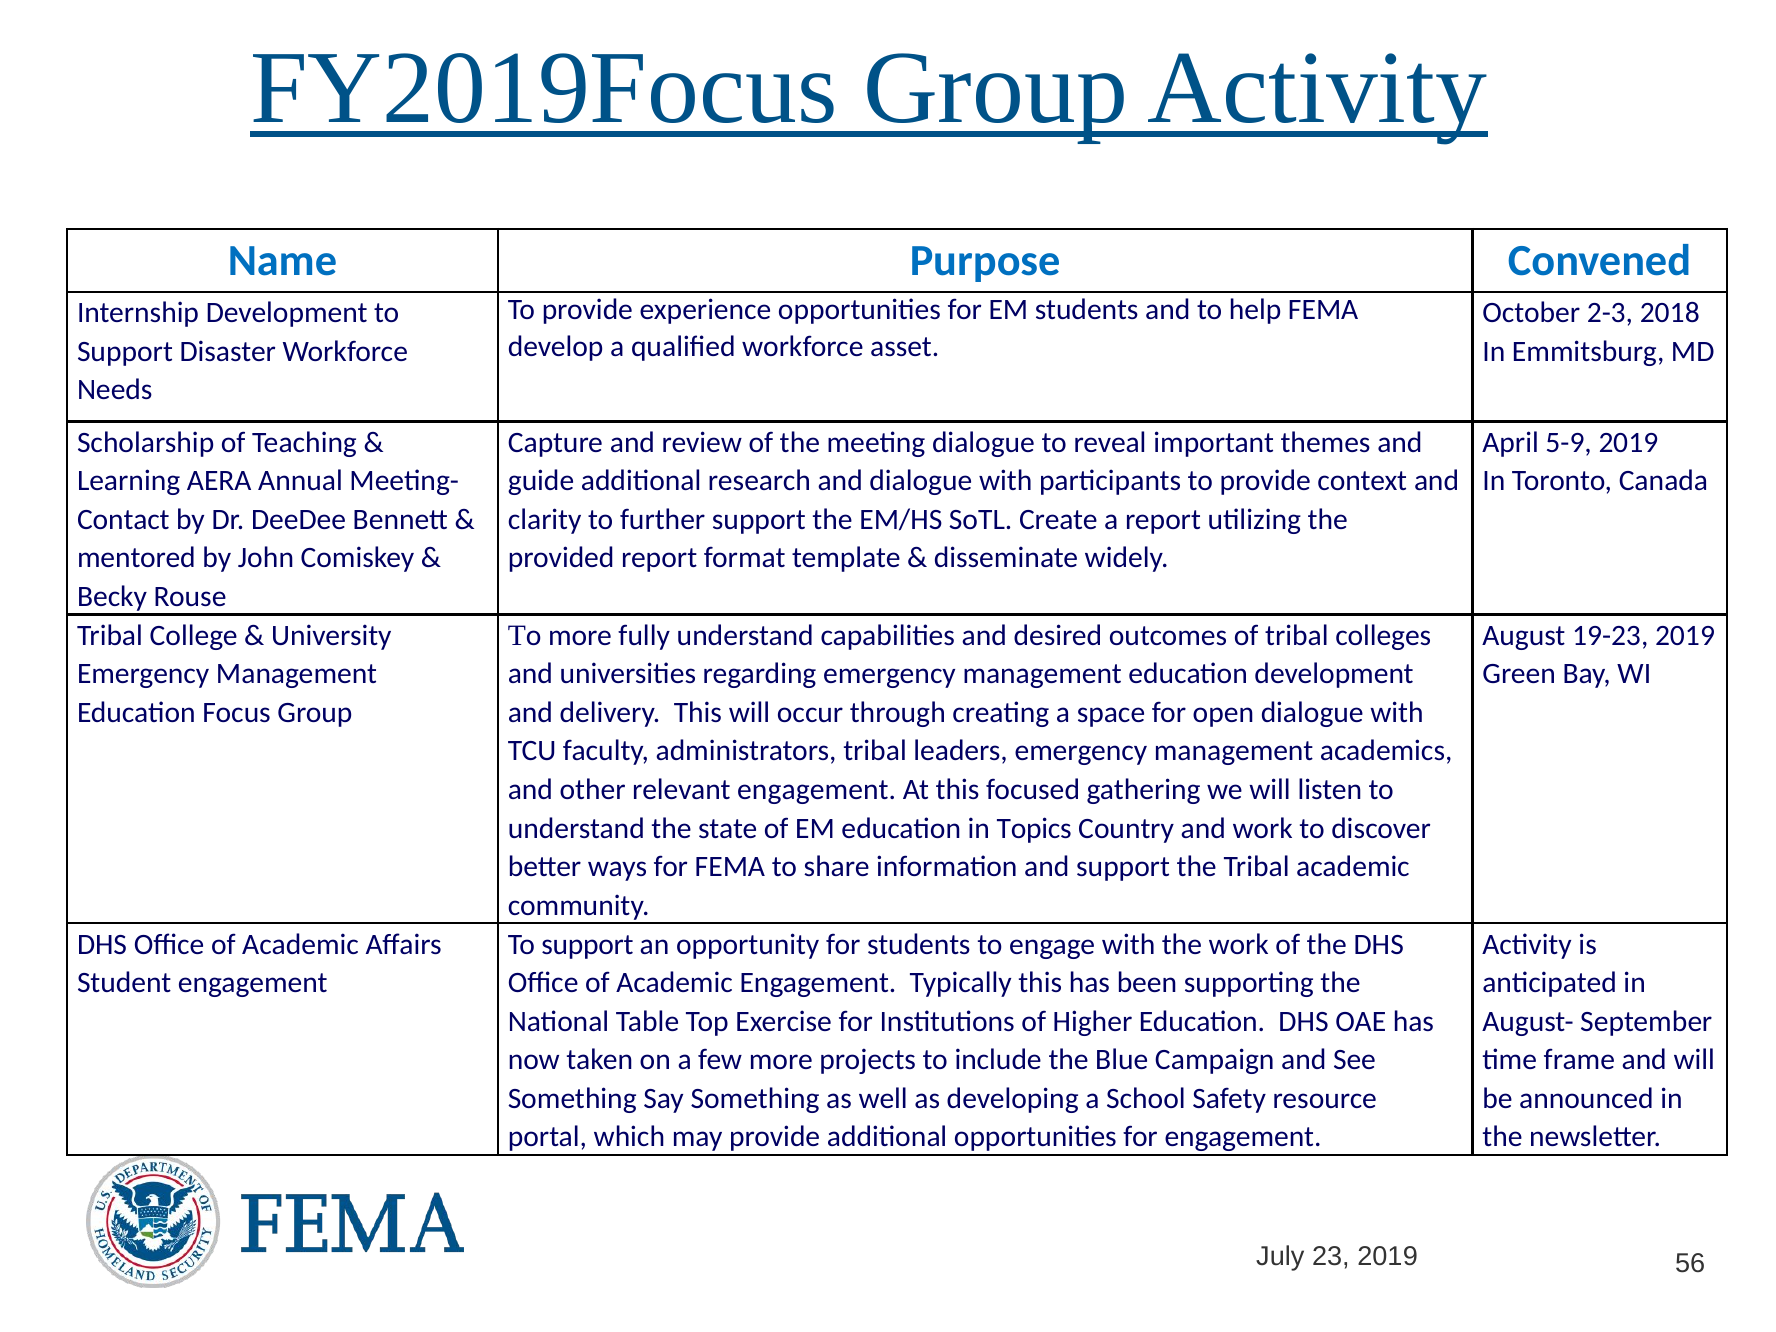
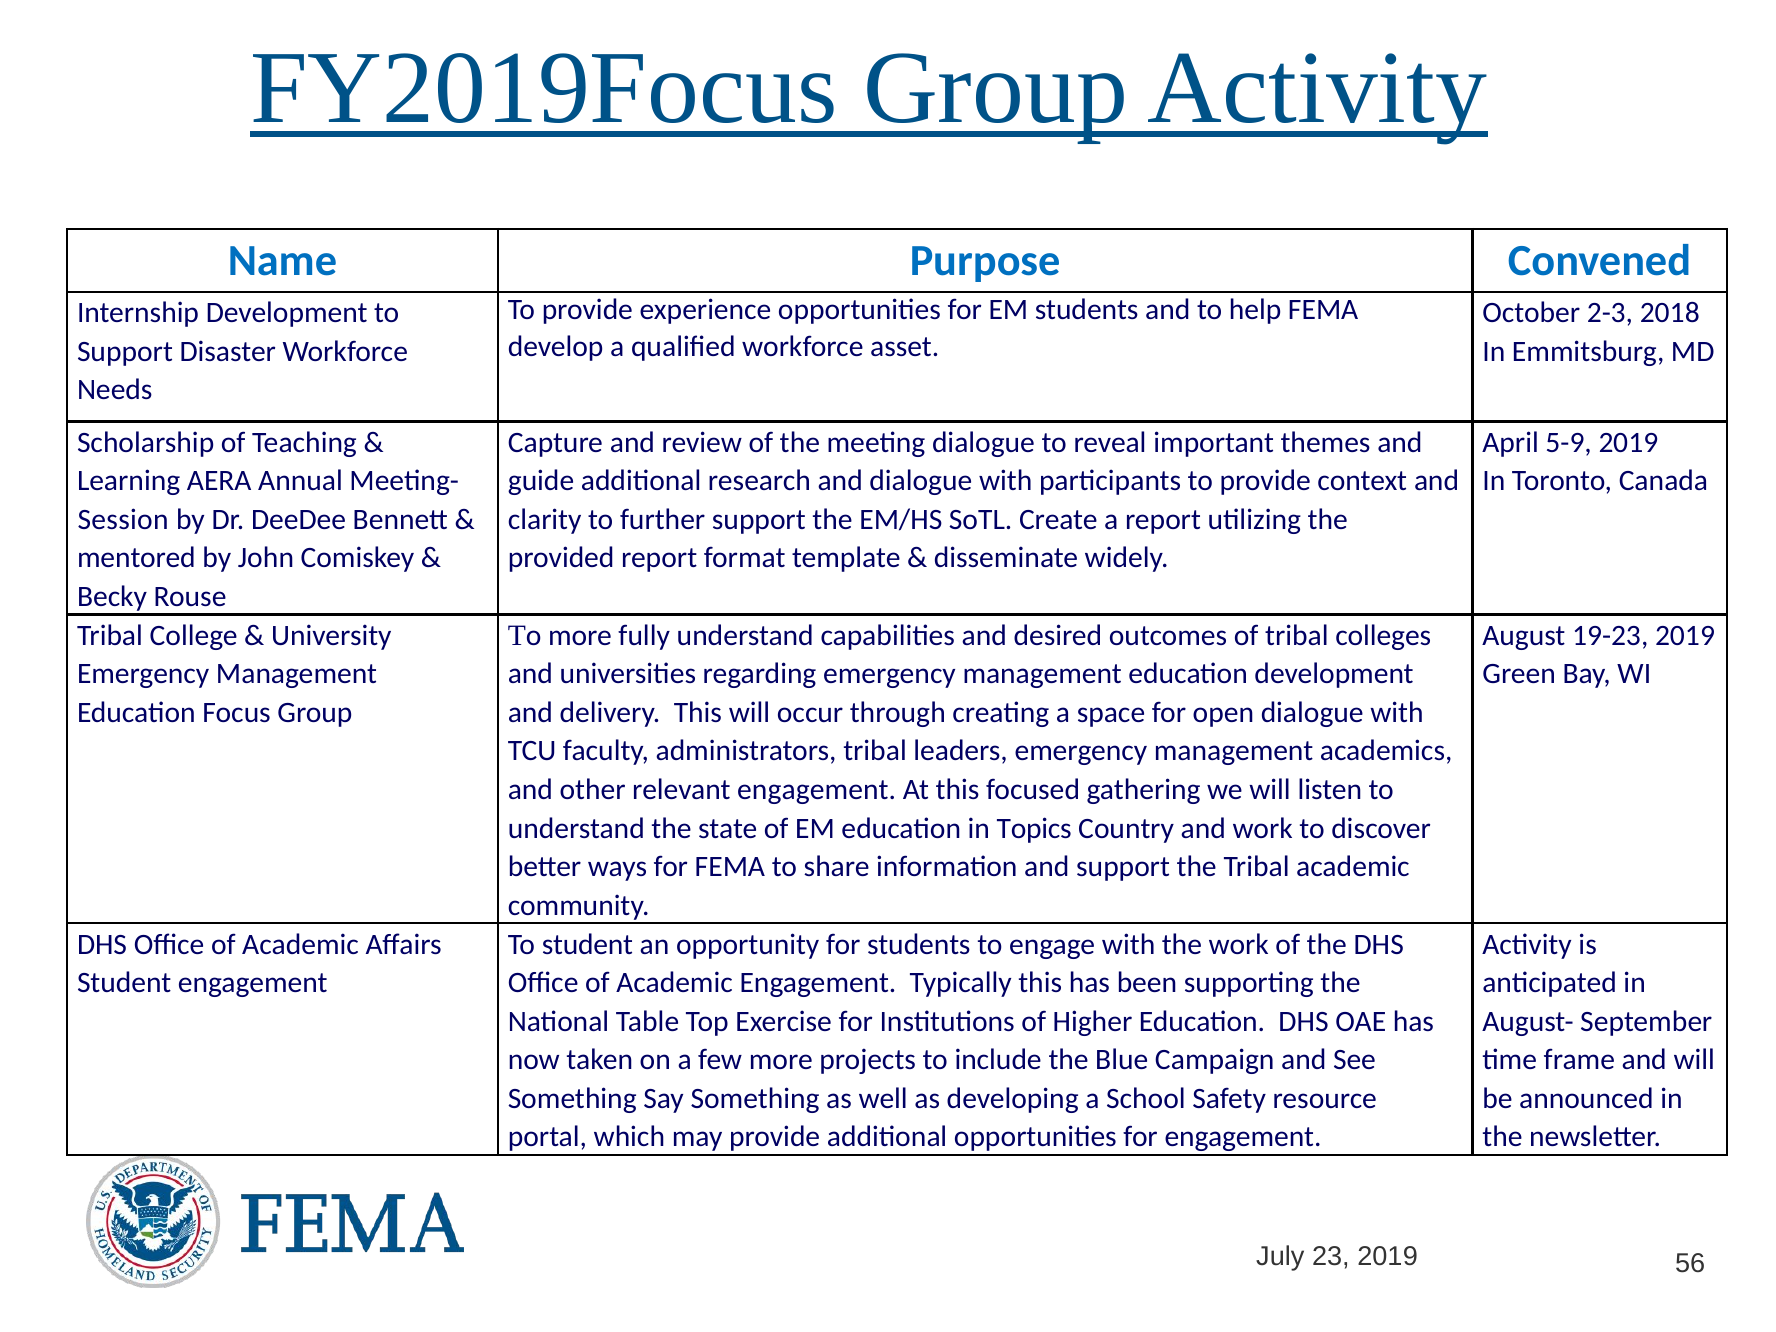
Contact: Contact -> Session
support at (588, 944): support -> student
